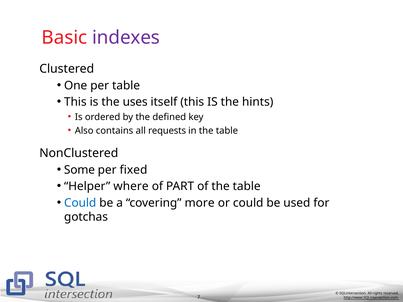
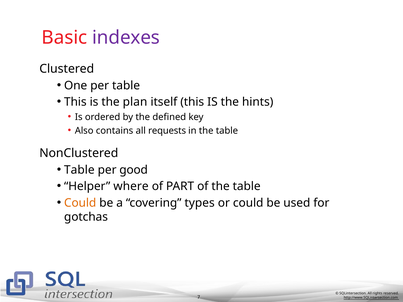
uses: uses -> plan
Some at (79, 170): Some -> Table
fixed: fixed -> good
Could at (80, 203) colour: blue -> orange
more: more -> types
